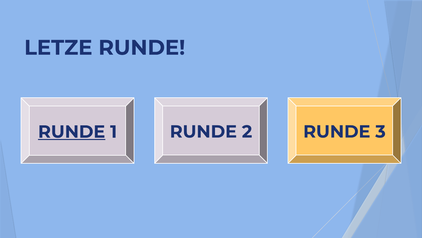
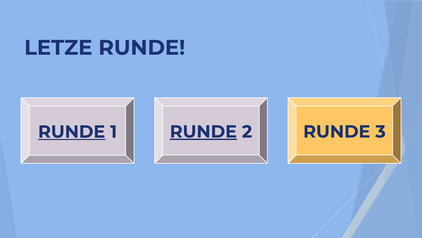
RUNDE at (203, 131) underline: none -> present
